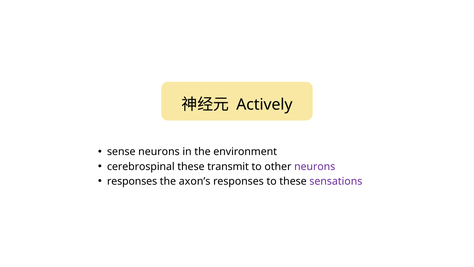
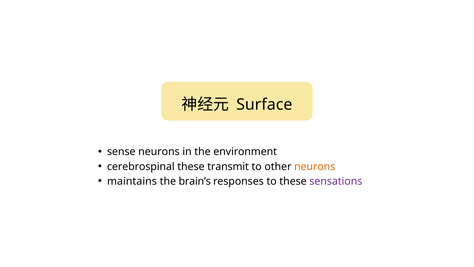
Actively: Actively -> Surface
neurons at (315, 166) colour: purple -> orange
responses at (132, 181): responses -> maintains
axon’s: axon’s -> brain’s
